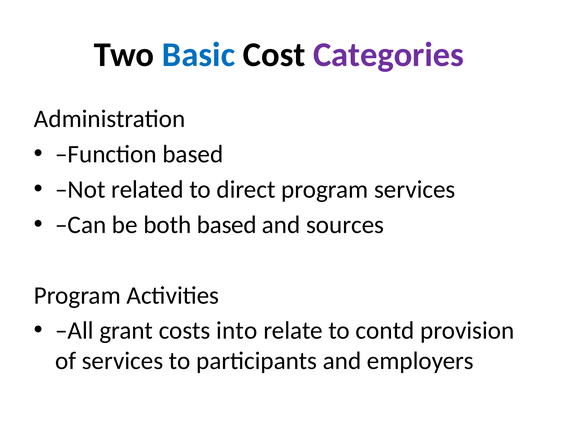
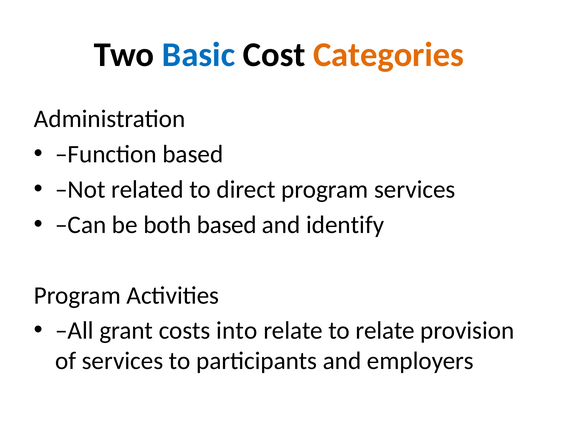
Categories colour: purple -> orange
sources: sources -> identify
to contd: contd -> relate
